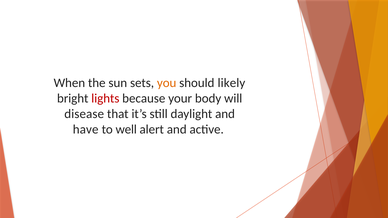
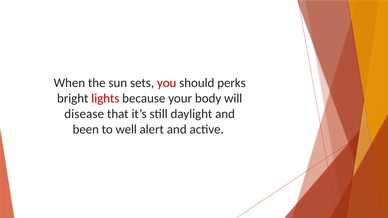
you colour: orange -> red
likely: likely -> perks
have: have -> been
